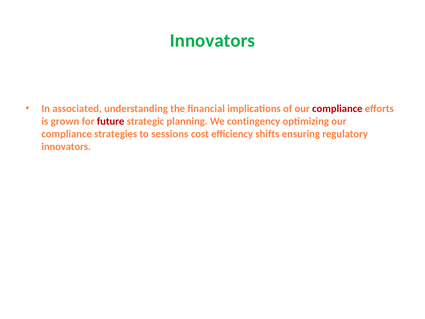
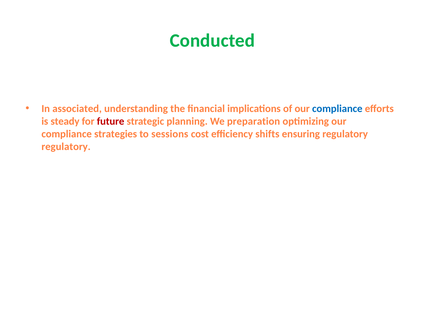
Innovators at (212, 41): Innovators -> Conducted
compliance at (337, 108) colour: red -> blue
grown: grown -> steady
contingency: contingency -> preparation
innovators at (66, 147): innovators -> regulatory
